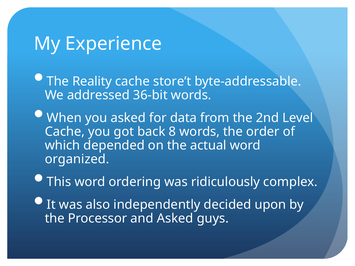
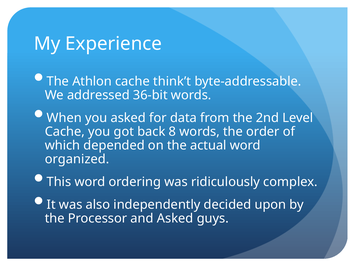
Reality: Reality -> Athlon
store’t: store’t -> think’t
